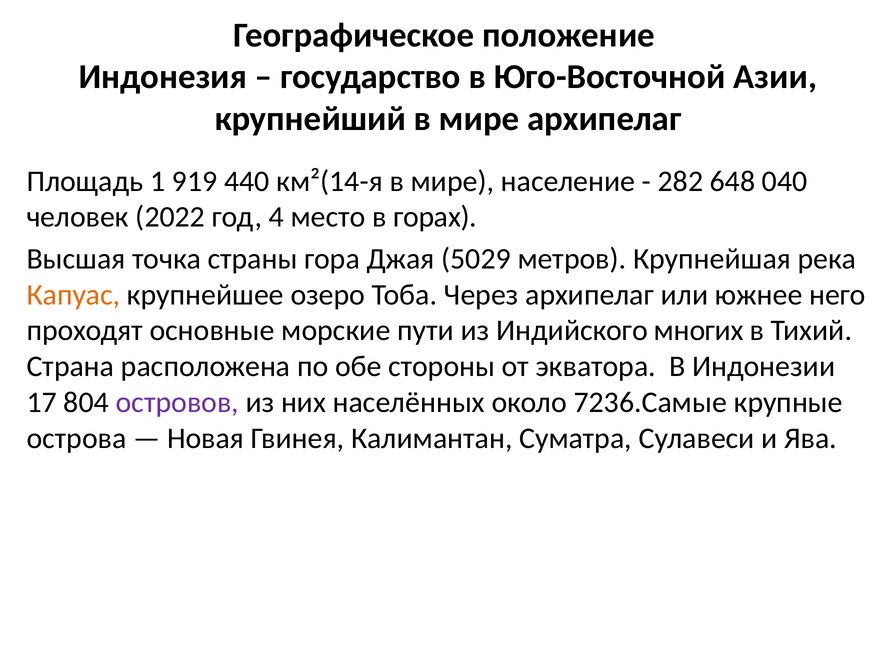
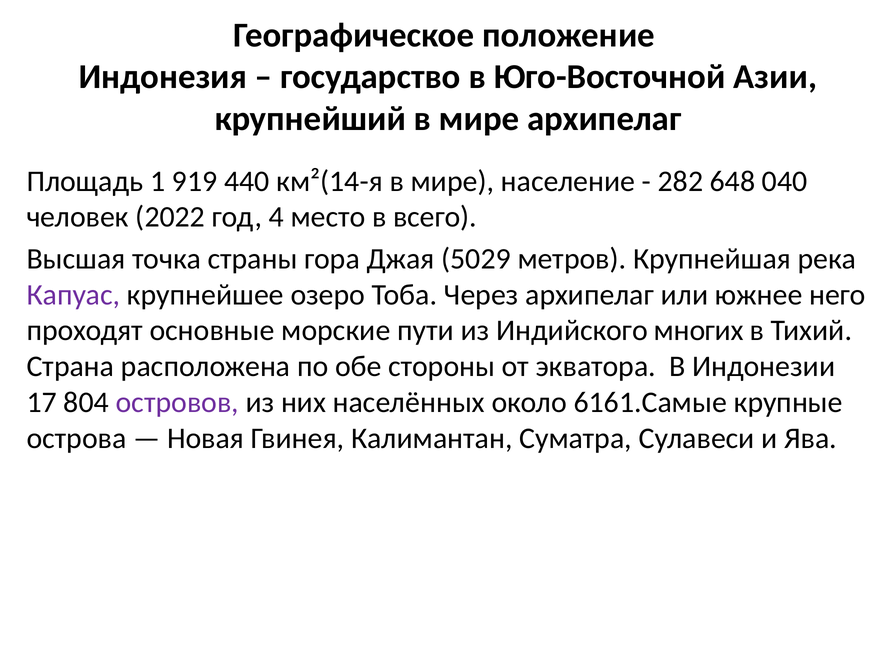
горах: горах -> всего
Капуас colour: orange -> purple
7236.Самые: 7236.Самые -> 6161.Самые
